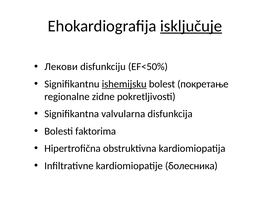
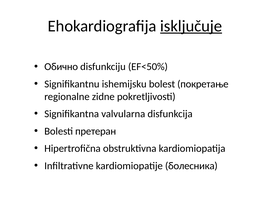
Лекови: Лекови -> Обично
ishemijsku underline: present -> none
faktorima: faktorima -> претеран
